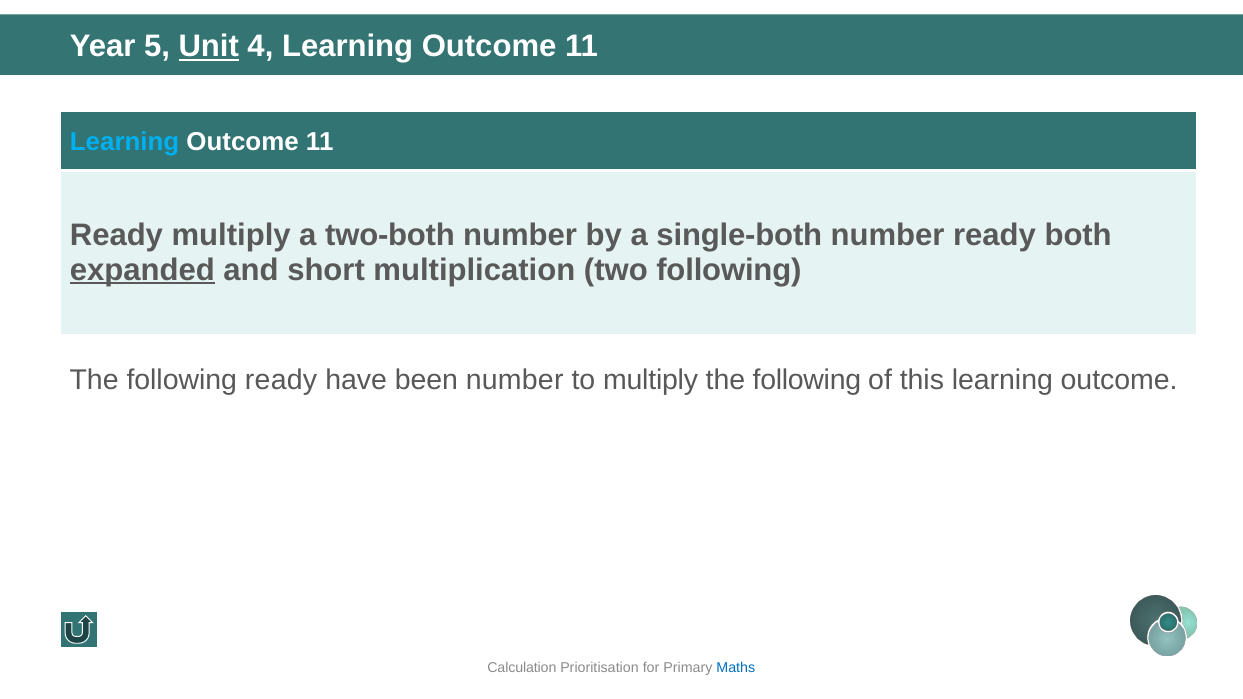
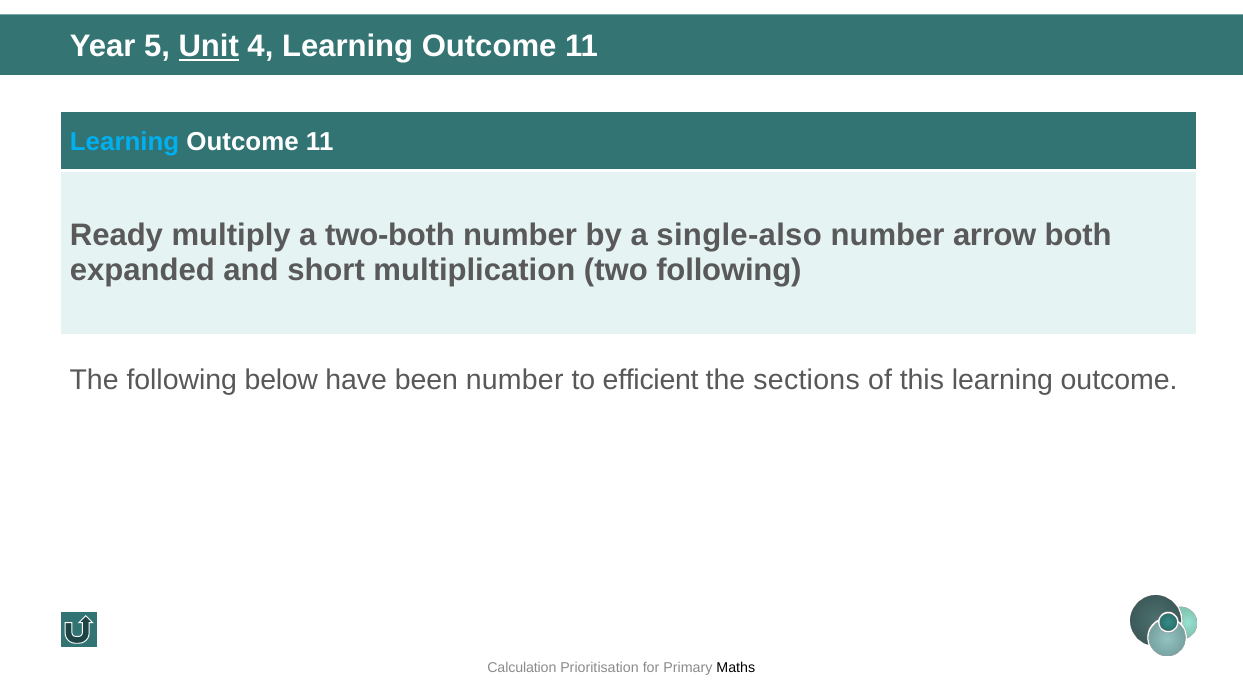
single-both: single-both -> single-also
number ready: ready -> arrow
expanded underline: present -> none
following ready: ready -> below
to multiply: multiply -> efficient
following at (807, 380): following -> sections
Maths colour: blue -> black
